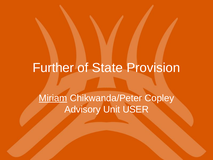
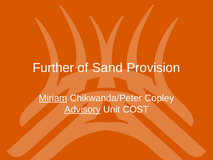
State: State -> Sand
Advisory underline: none -> present
USER: USER -> COST
